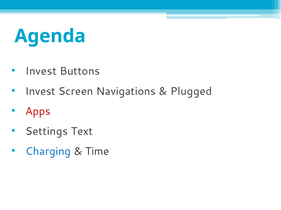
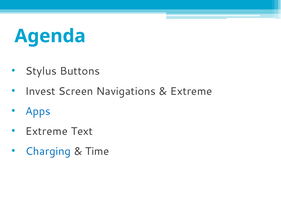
Invest at (41, 71): Invest -> Stylus
Plugged at (191, 92): Plugged -> Extreme
Apps colour: red -> blue
Settings at (47, 132): Settings -> Extreme
